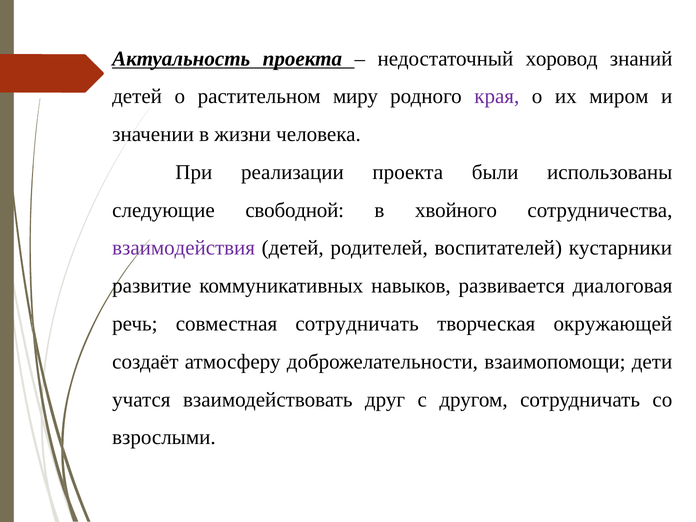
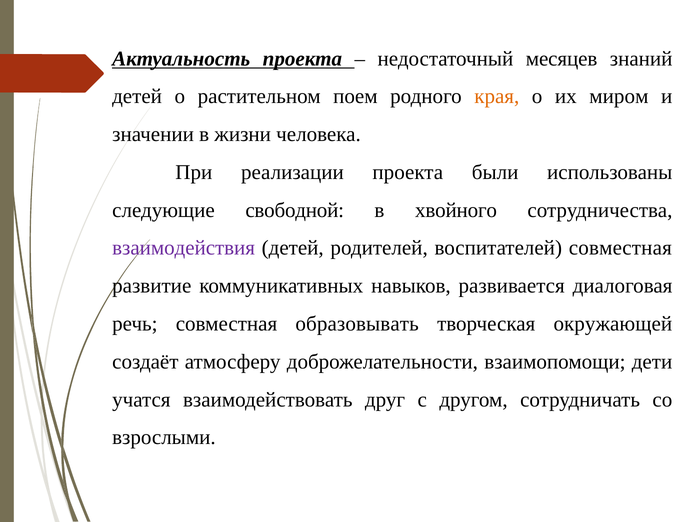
хоровод: хоровод -> месяцев
миру: миру -> поем
края colour: purple -> orange
воспитателей кустарники: кустарники -> совместная
совместная сотрудничать: сотрудничать -> образовывать
